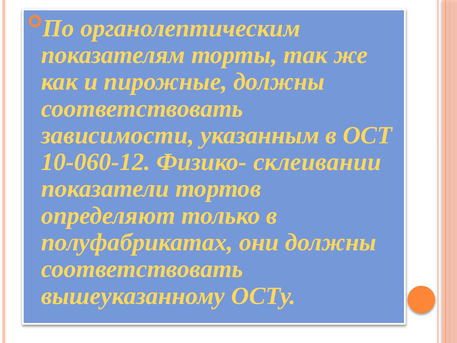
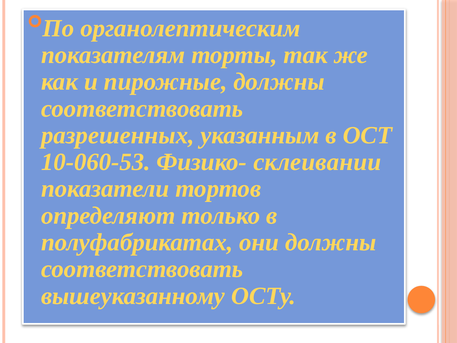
зависимости: зависимости -> разрешенных
10-060-12: 10-060-12 -> 10-060-53
